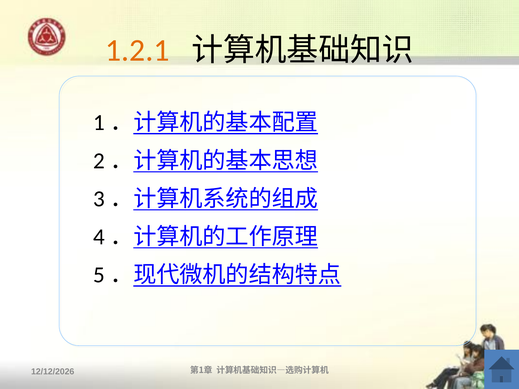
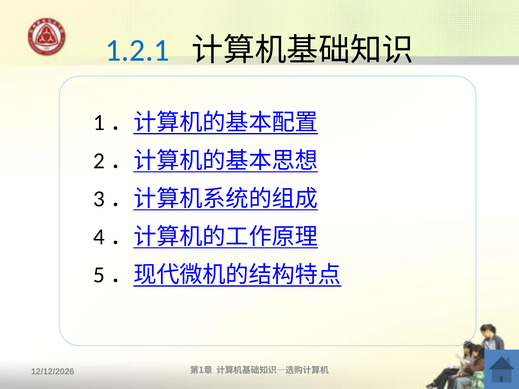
1.2.1 colour: orange -> blue
